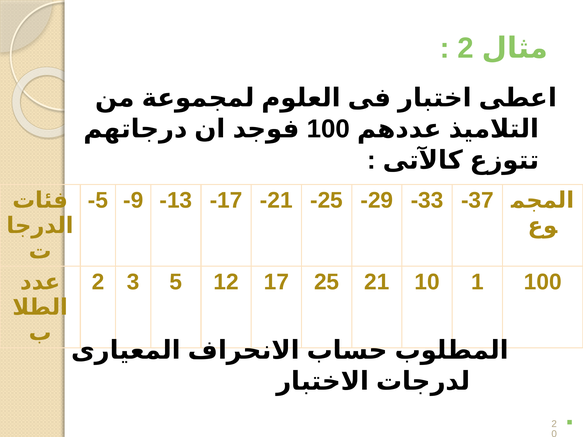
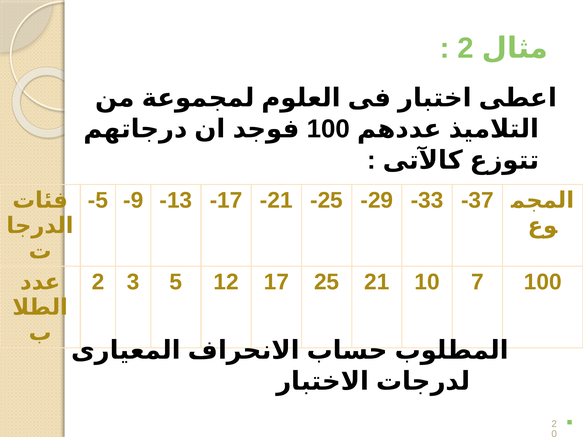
1: 1 -> 7
